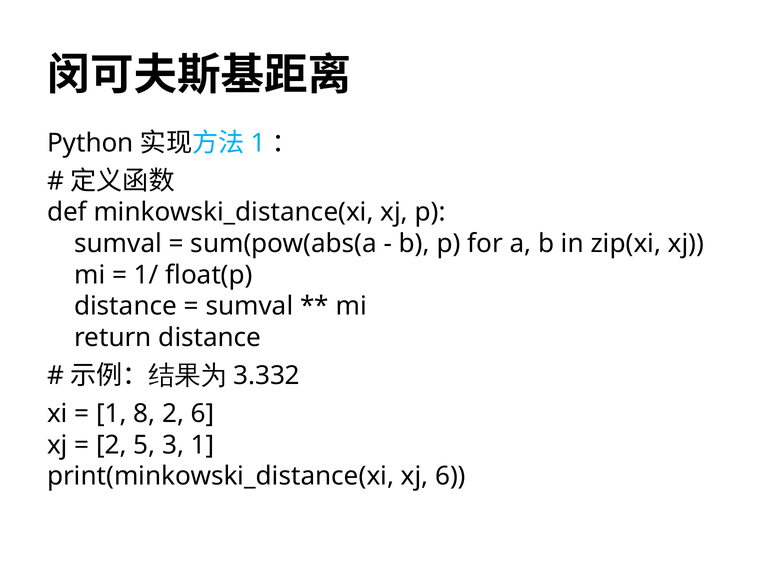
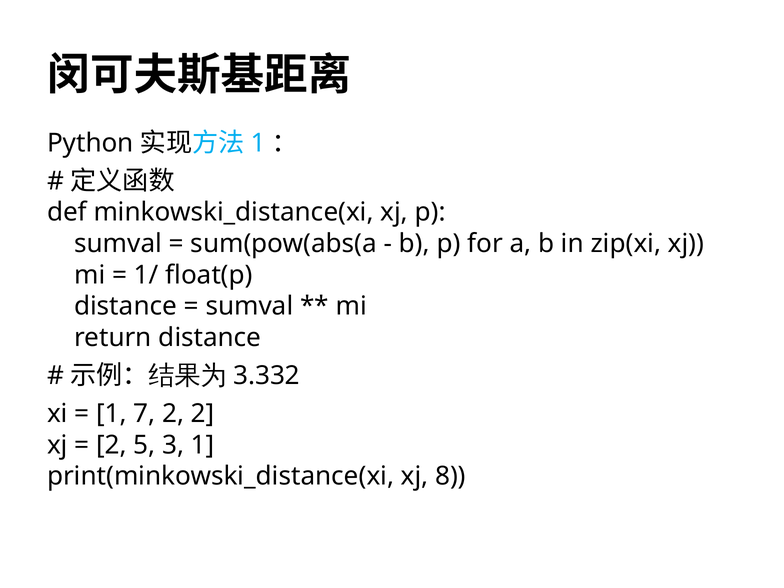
8: 8 -> 7
2 6: 6 -> 2
xj 6: 6 -> 8
